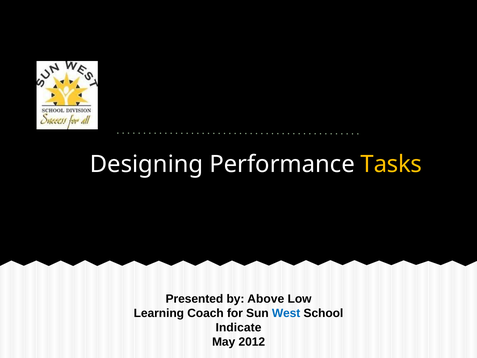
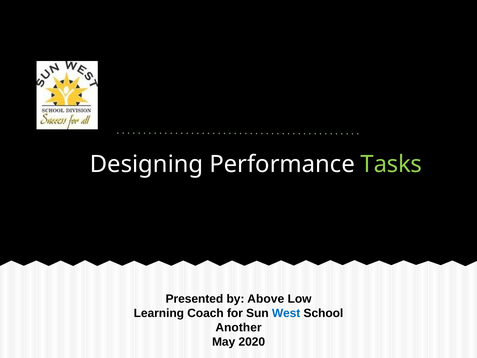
Tasks colour: yellow -> light green
Indicate: Indicate -> Another
2012: 2012 -> 2020
